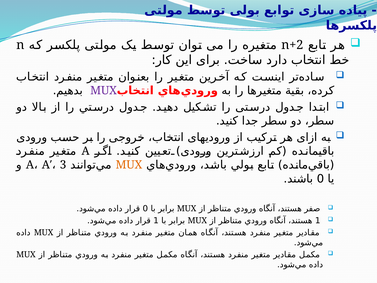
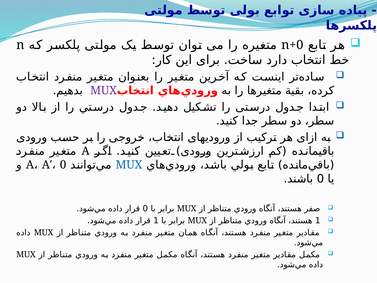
n+2: n+2 -> n+0
3 at (63, 165): 3 -> 0
MUX at (129, 165) colour: orange -> blue
